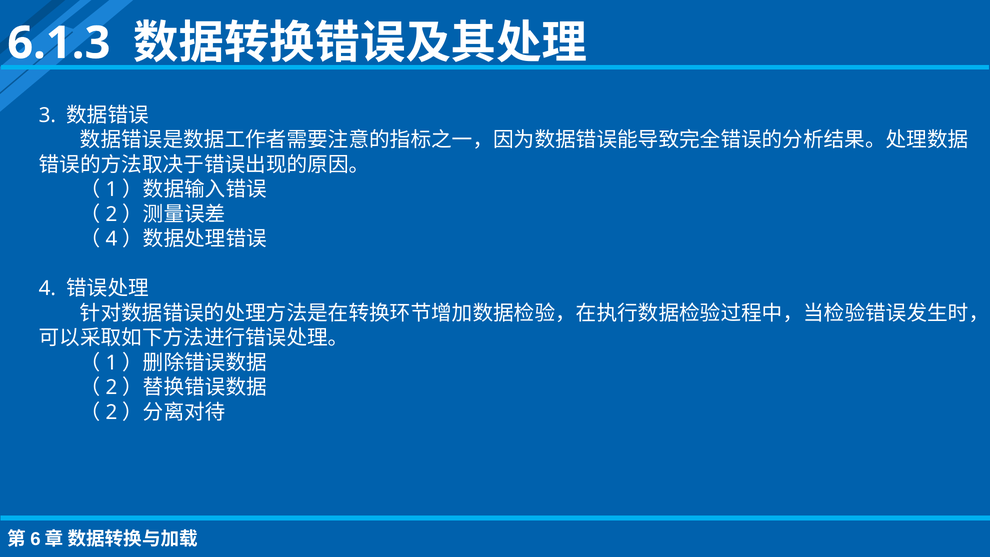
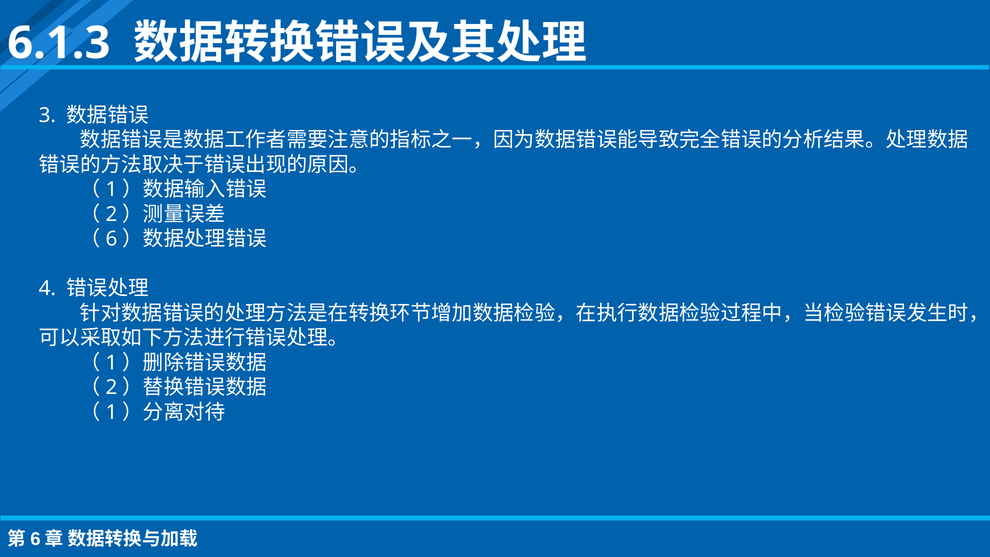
4 at (111, 239): 4 -> 6
2 at (111, 412): 2 -> 1
